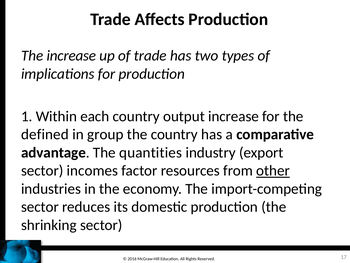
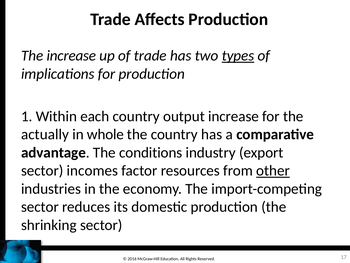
types underline: none -> present
defined: defined -> actually
group: group -> whole
quantities: quantities -> conditions
